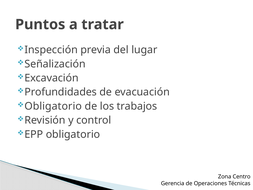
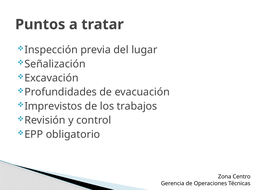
Obligatorio at (53, 106): Obligatorio -> Imprevistos
